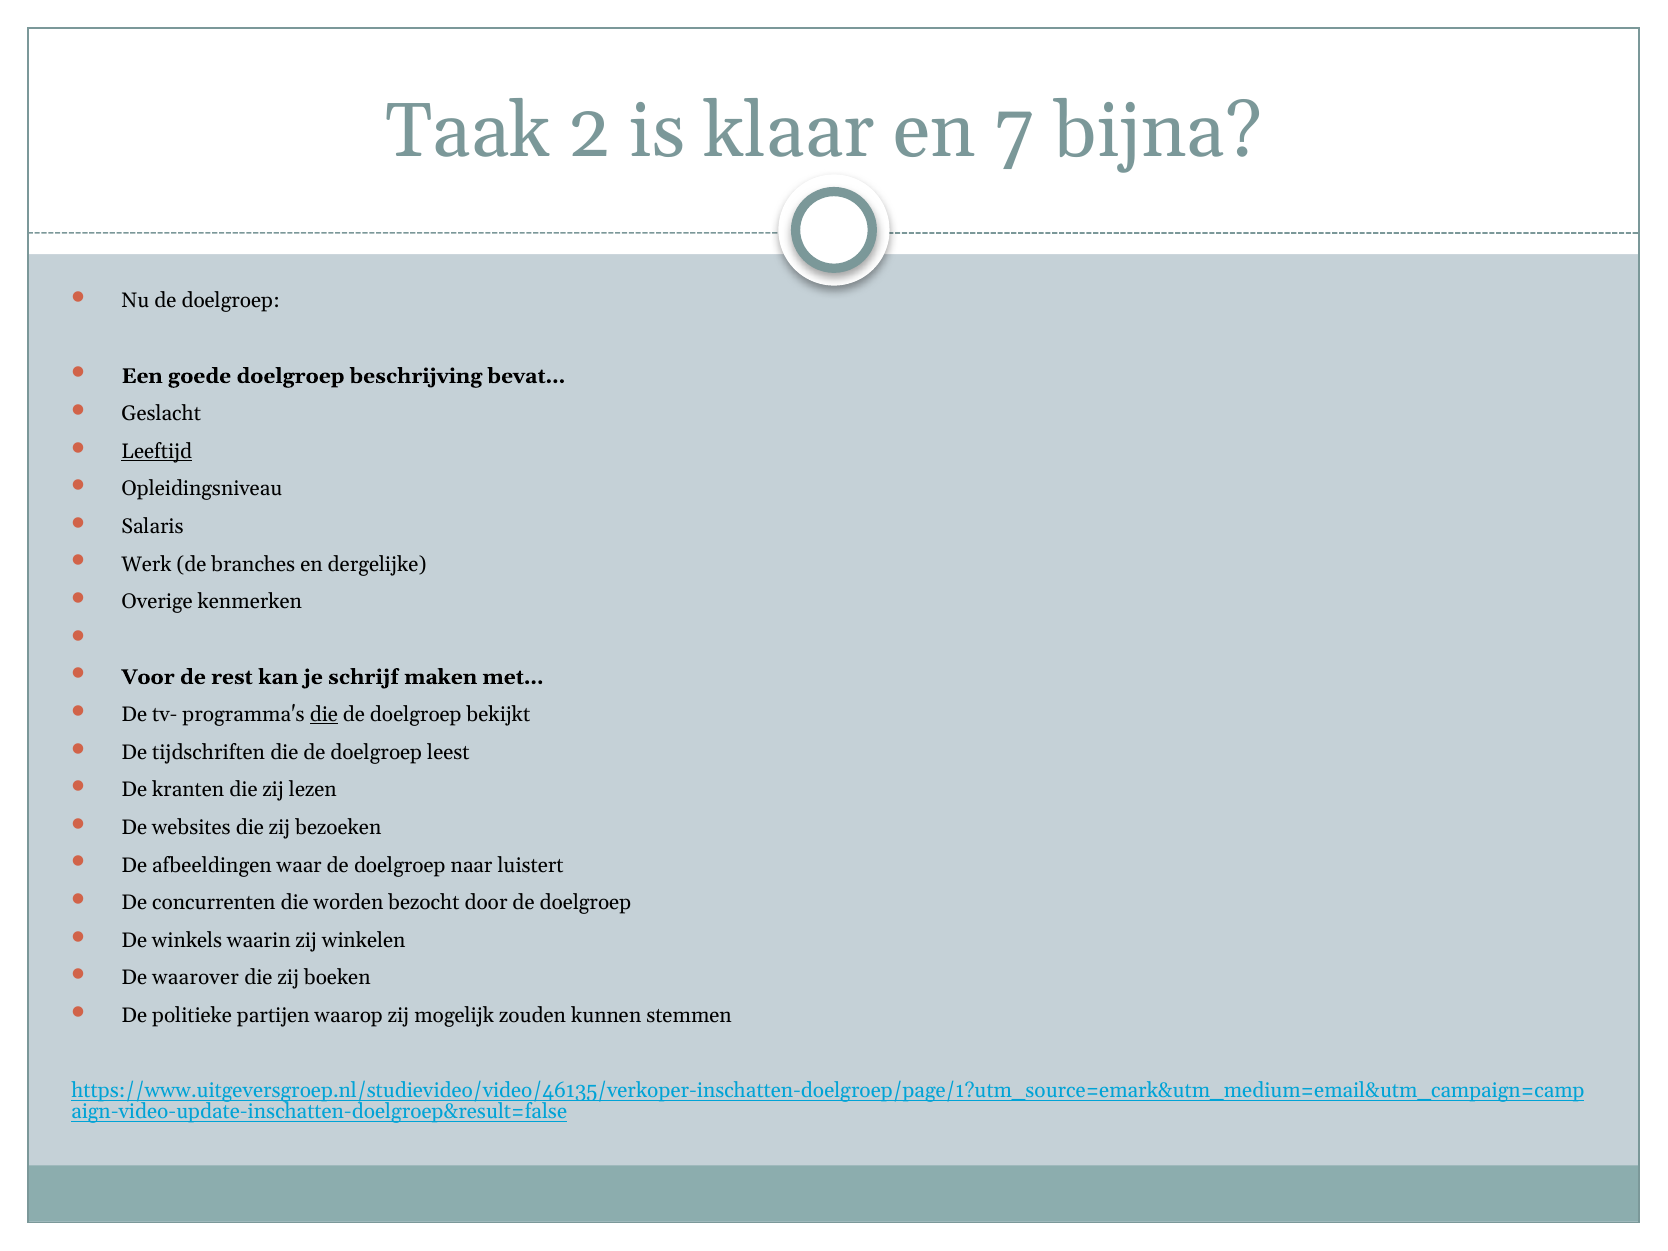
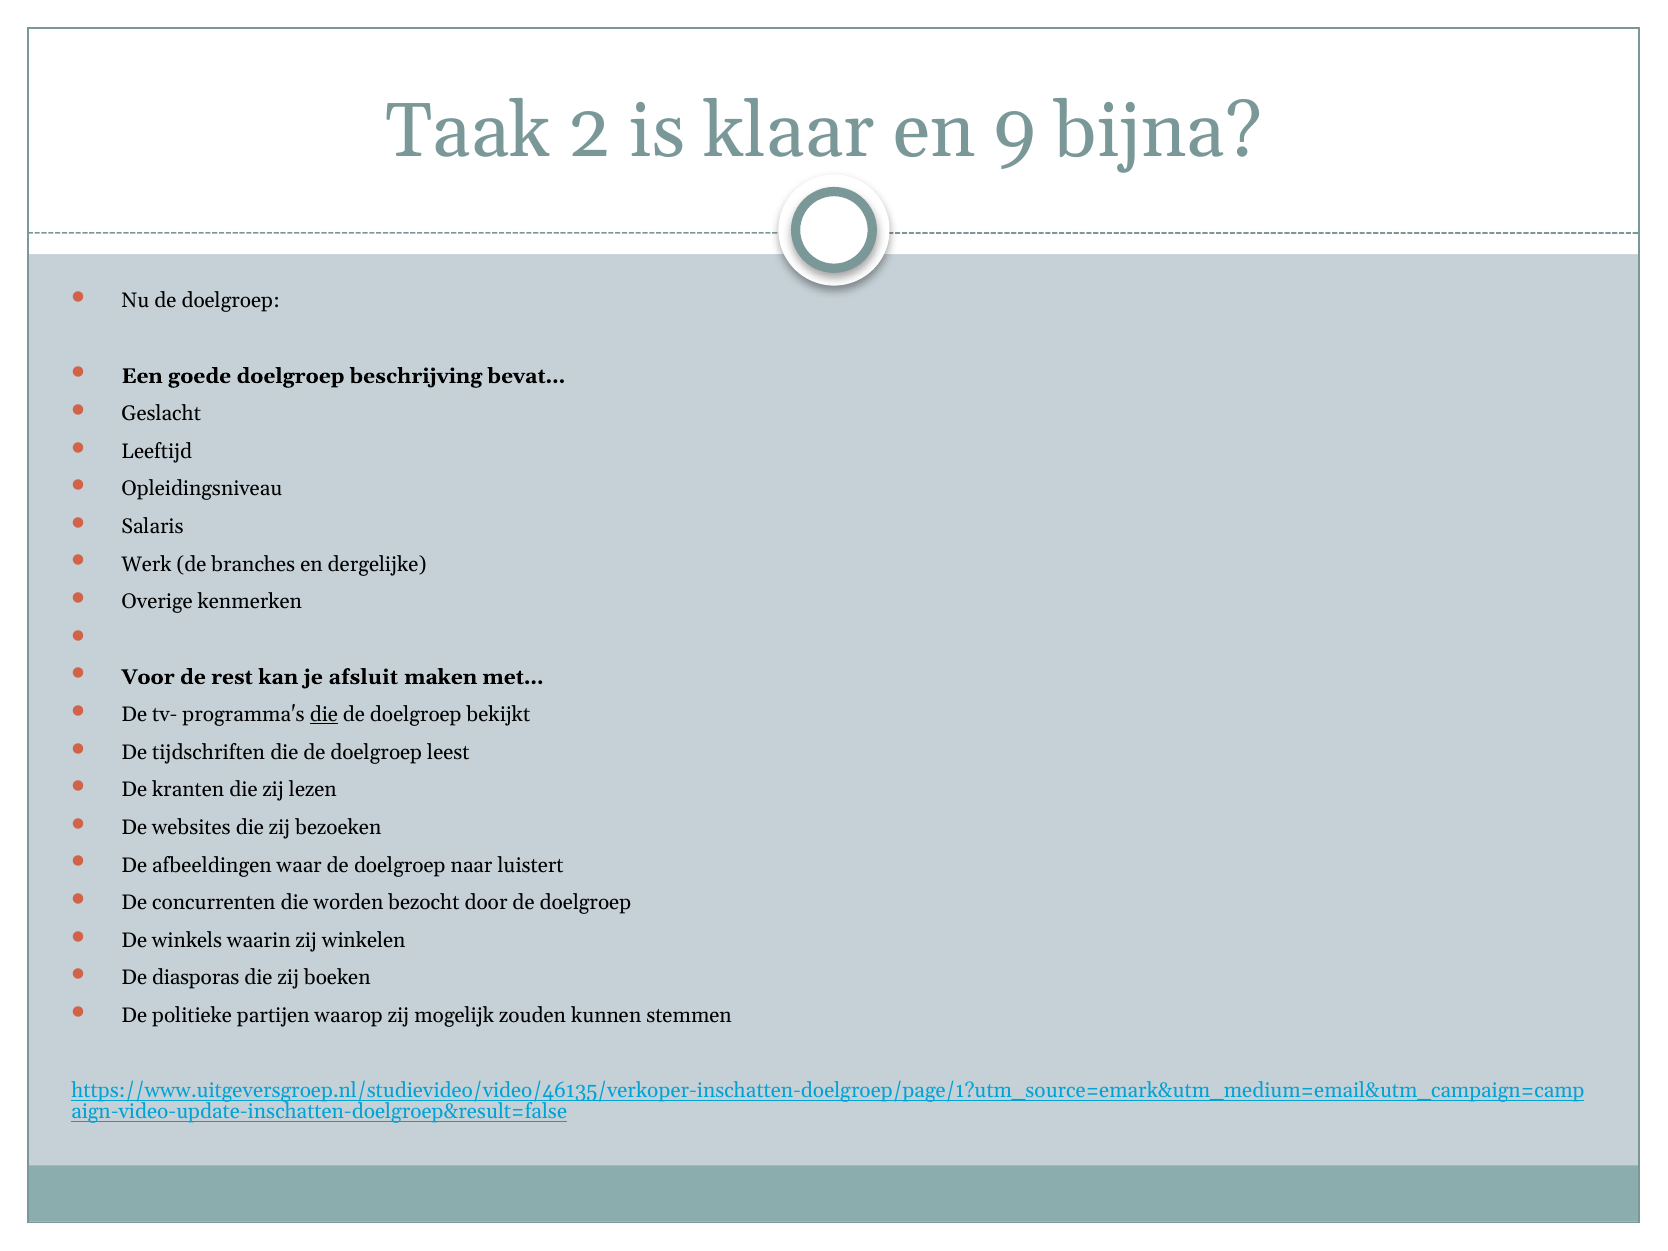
7: 7 -> 9
Leeftijd underline: present -> none
schrijf: schrijf -> afsluit
waarover: waarover -> diasporas
